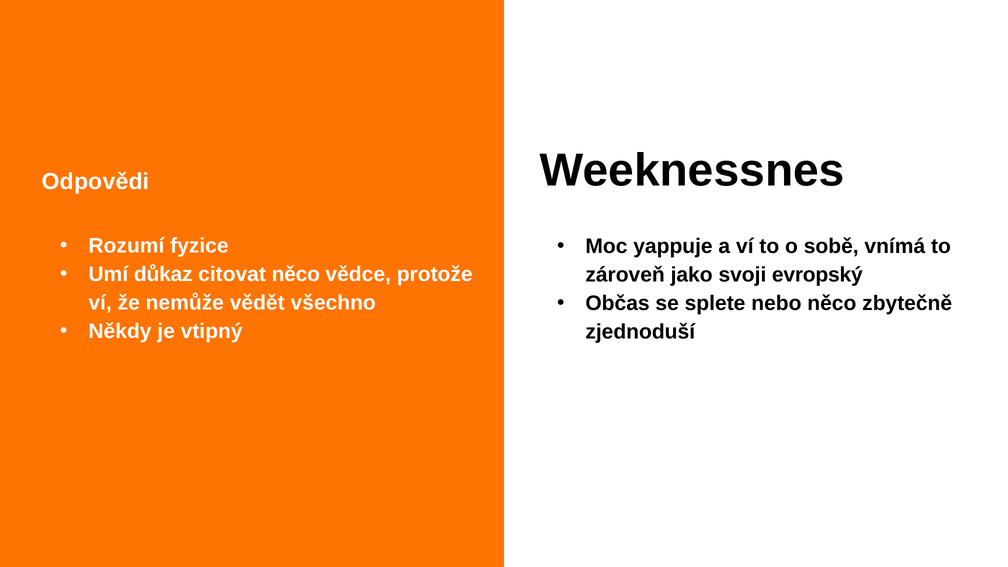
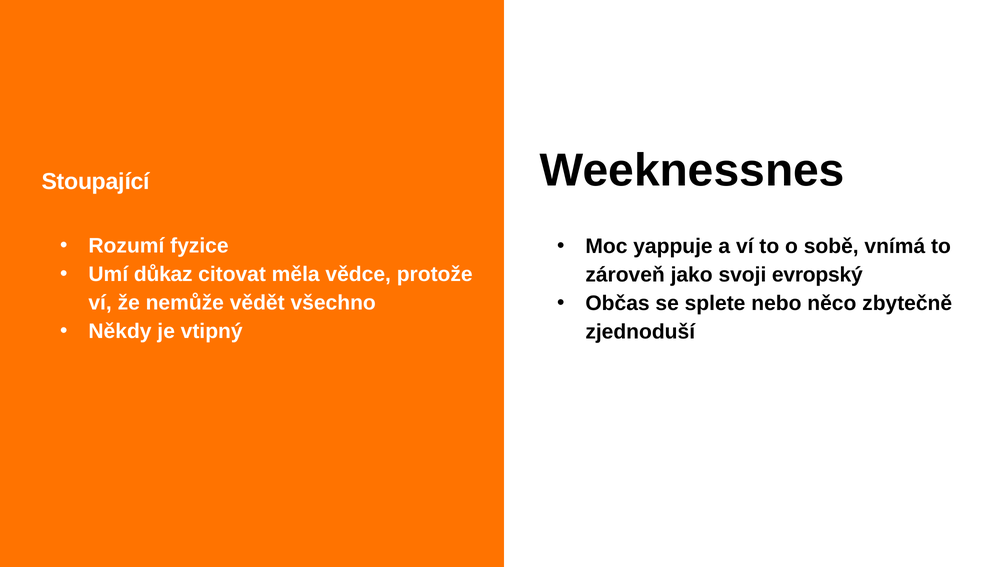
Odpovědi: Odpovědi -> Stoupající
citovat něco: něco -> měla
